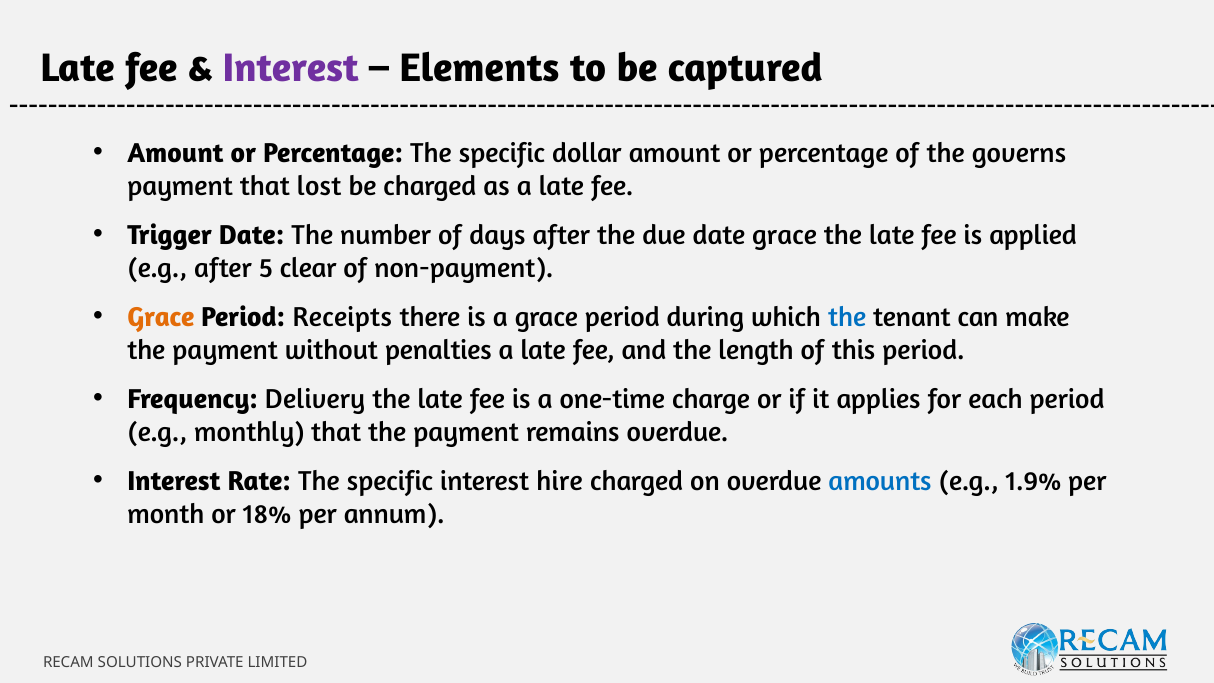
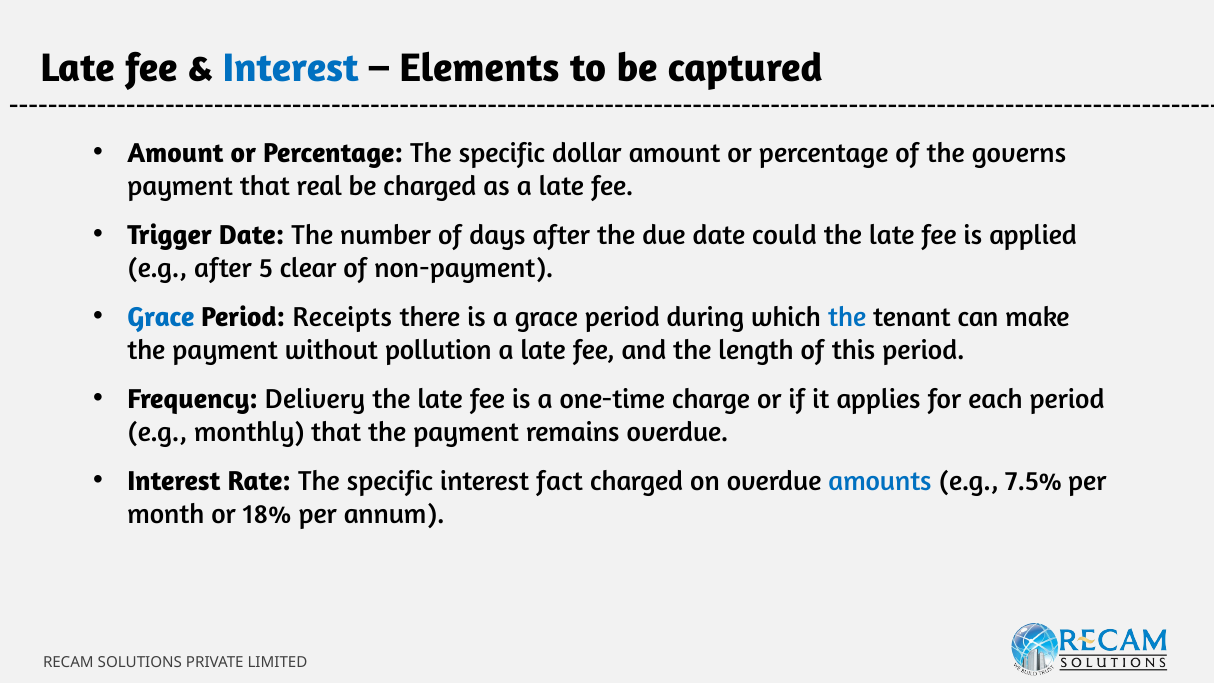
Interest at (291, 69) colour: purple -> blue
lost: lost -> real
date grace: grace -> could
Grace at (161, 317) colour: orange -> blue
penalties: penalties -> pollution
hire: hire -> fact
1.9%: 1.9% -> 7.5%
